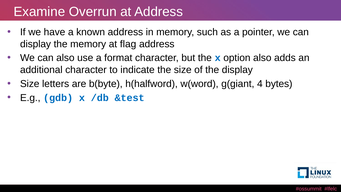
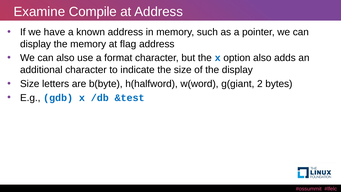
Overrun: Overrun -> Compile
4: 4 -> 2
